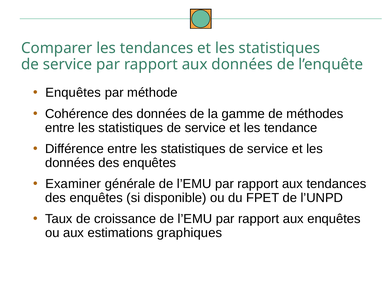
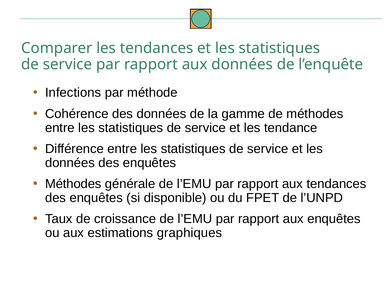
Enquêtes at (73, 93): Enquêtes -> Infections
Examiner at (73, 184): Examiner -> Méthodes
